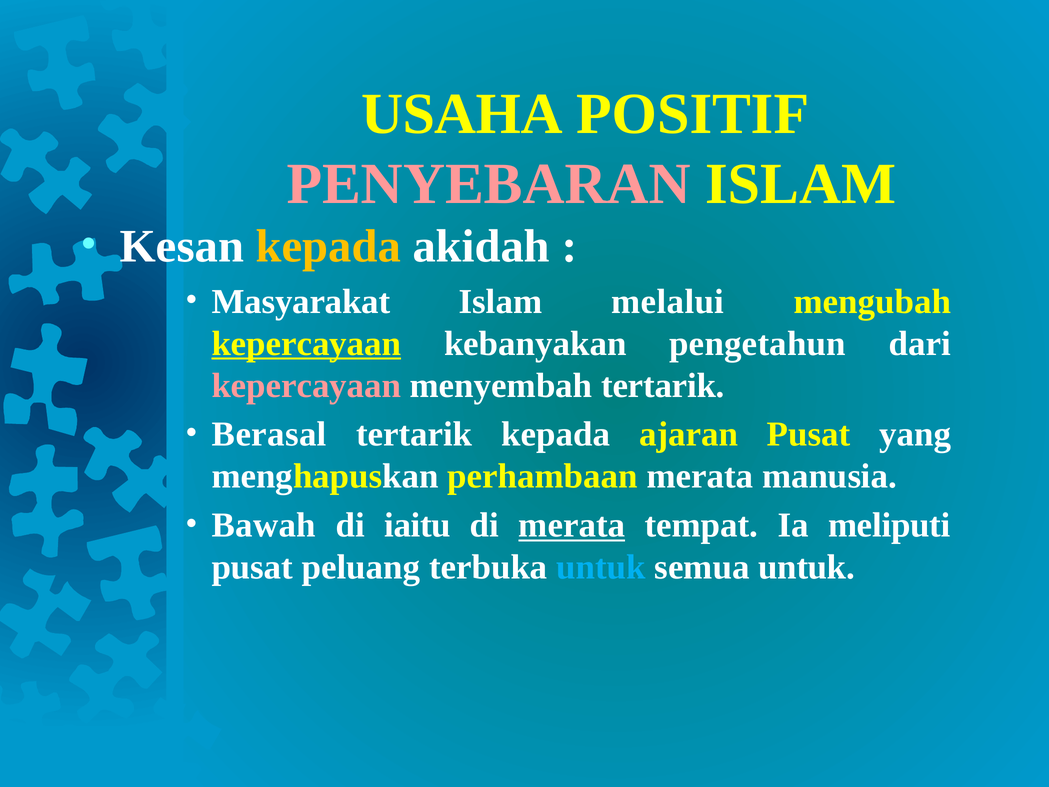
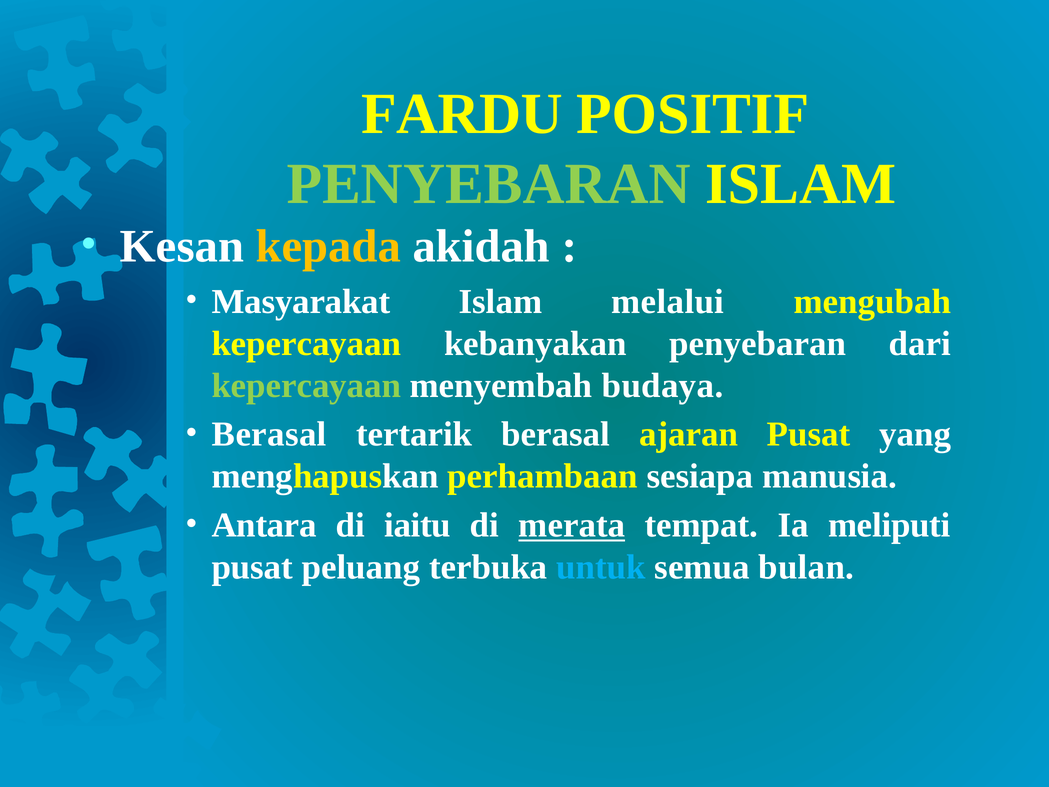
USAHA: USAHA -> FARDU
PENYEBARAN at (489, 184) colour: pink -> light green
kepercayaan at (306, 343) underline: present -> none
kebanyakan pengetahun: pengetahun -> penyebaran
kepercayaan at (306, 385) colour: pink -> light green
menyembah tertarik: tertarik -> budaya
tertarik kepada: kepada -> berasal
perhambaan merata: merata -> sesiapa
Bawah: Bawah -> Antara
semua untuk: untuk -> bulan
